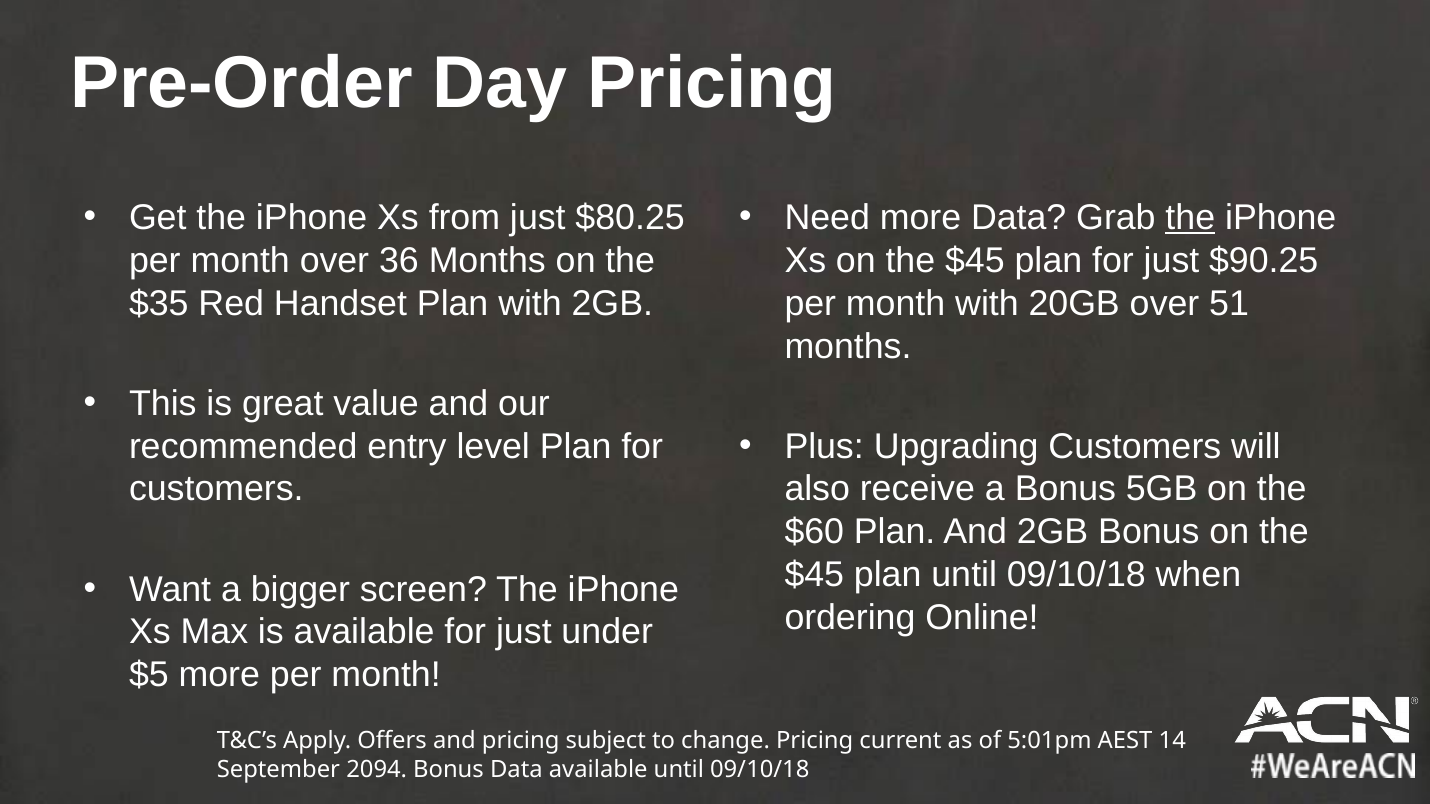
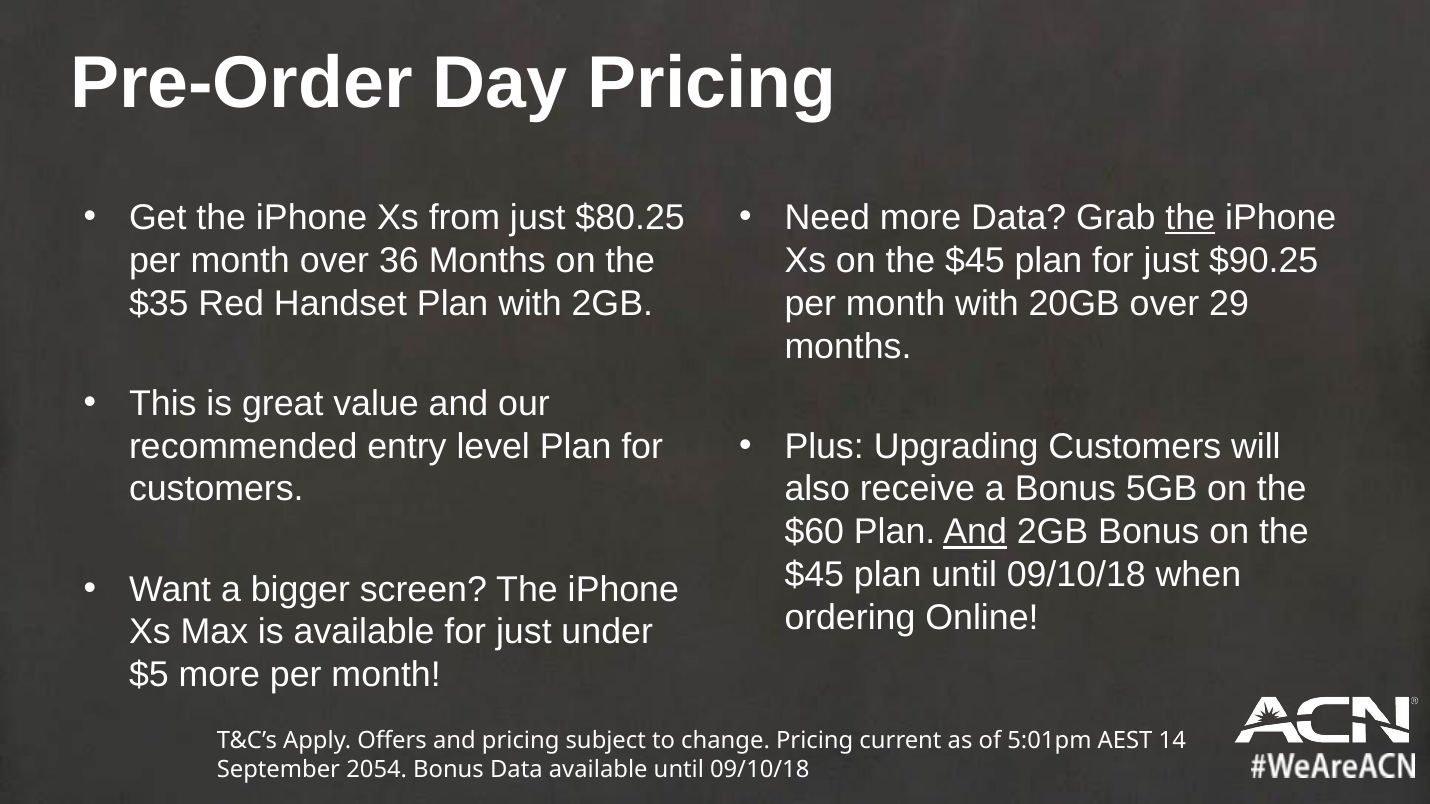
51: 51 -> 29
And at (975, 532) underline: none -> present
2094: 2094 -> 2054
